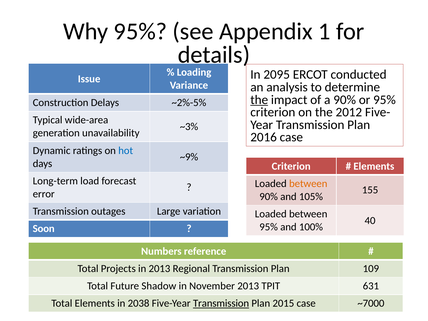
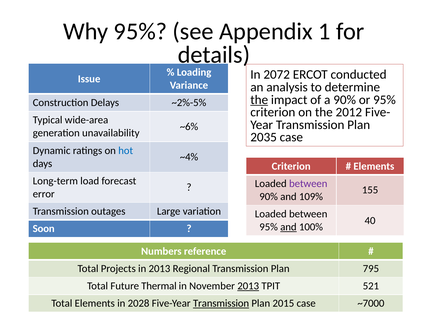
2095: 2095 -> 2072
~3%: ~3% -> ~6%
2016: 2016 -> 2035
~9%: ~9% -> ~4%
between at (308, 184) colour: orange -> purple
105%: 105% -> 109%
and at (288, 227) underline: none -> present
109: 109 -> 795
Shadow: Shadow -> Thermal
2013 at (248, 286) underline: none -> present
631: 631 -> 521
2038: 2038 -> 2028
